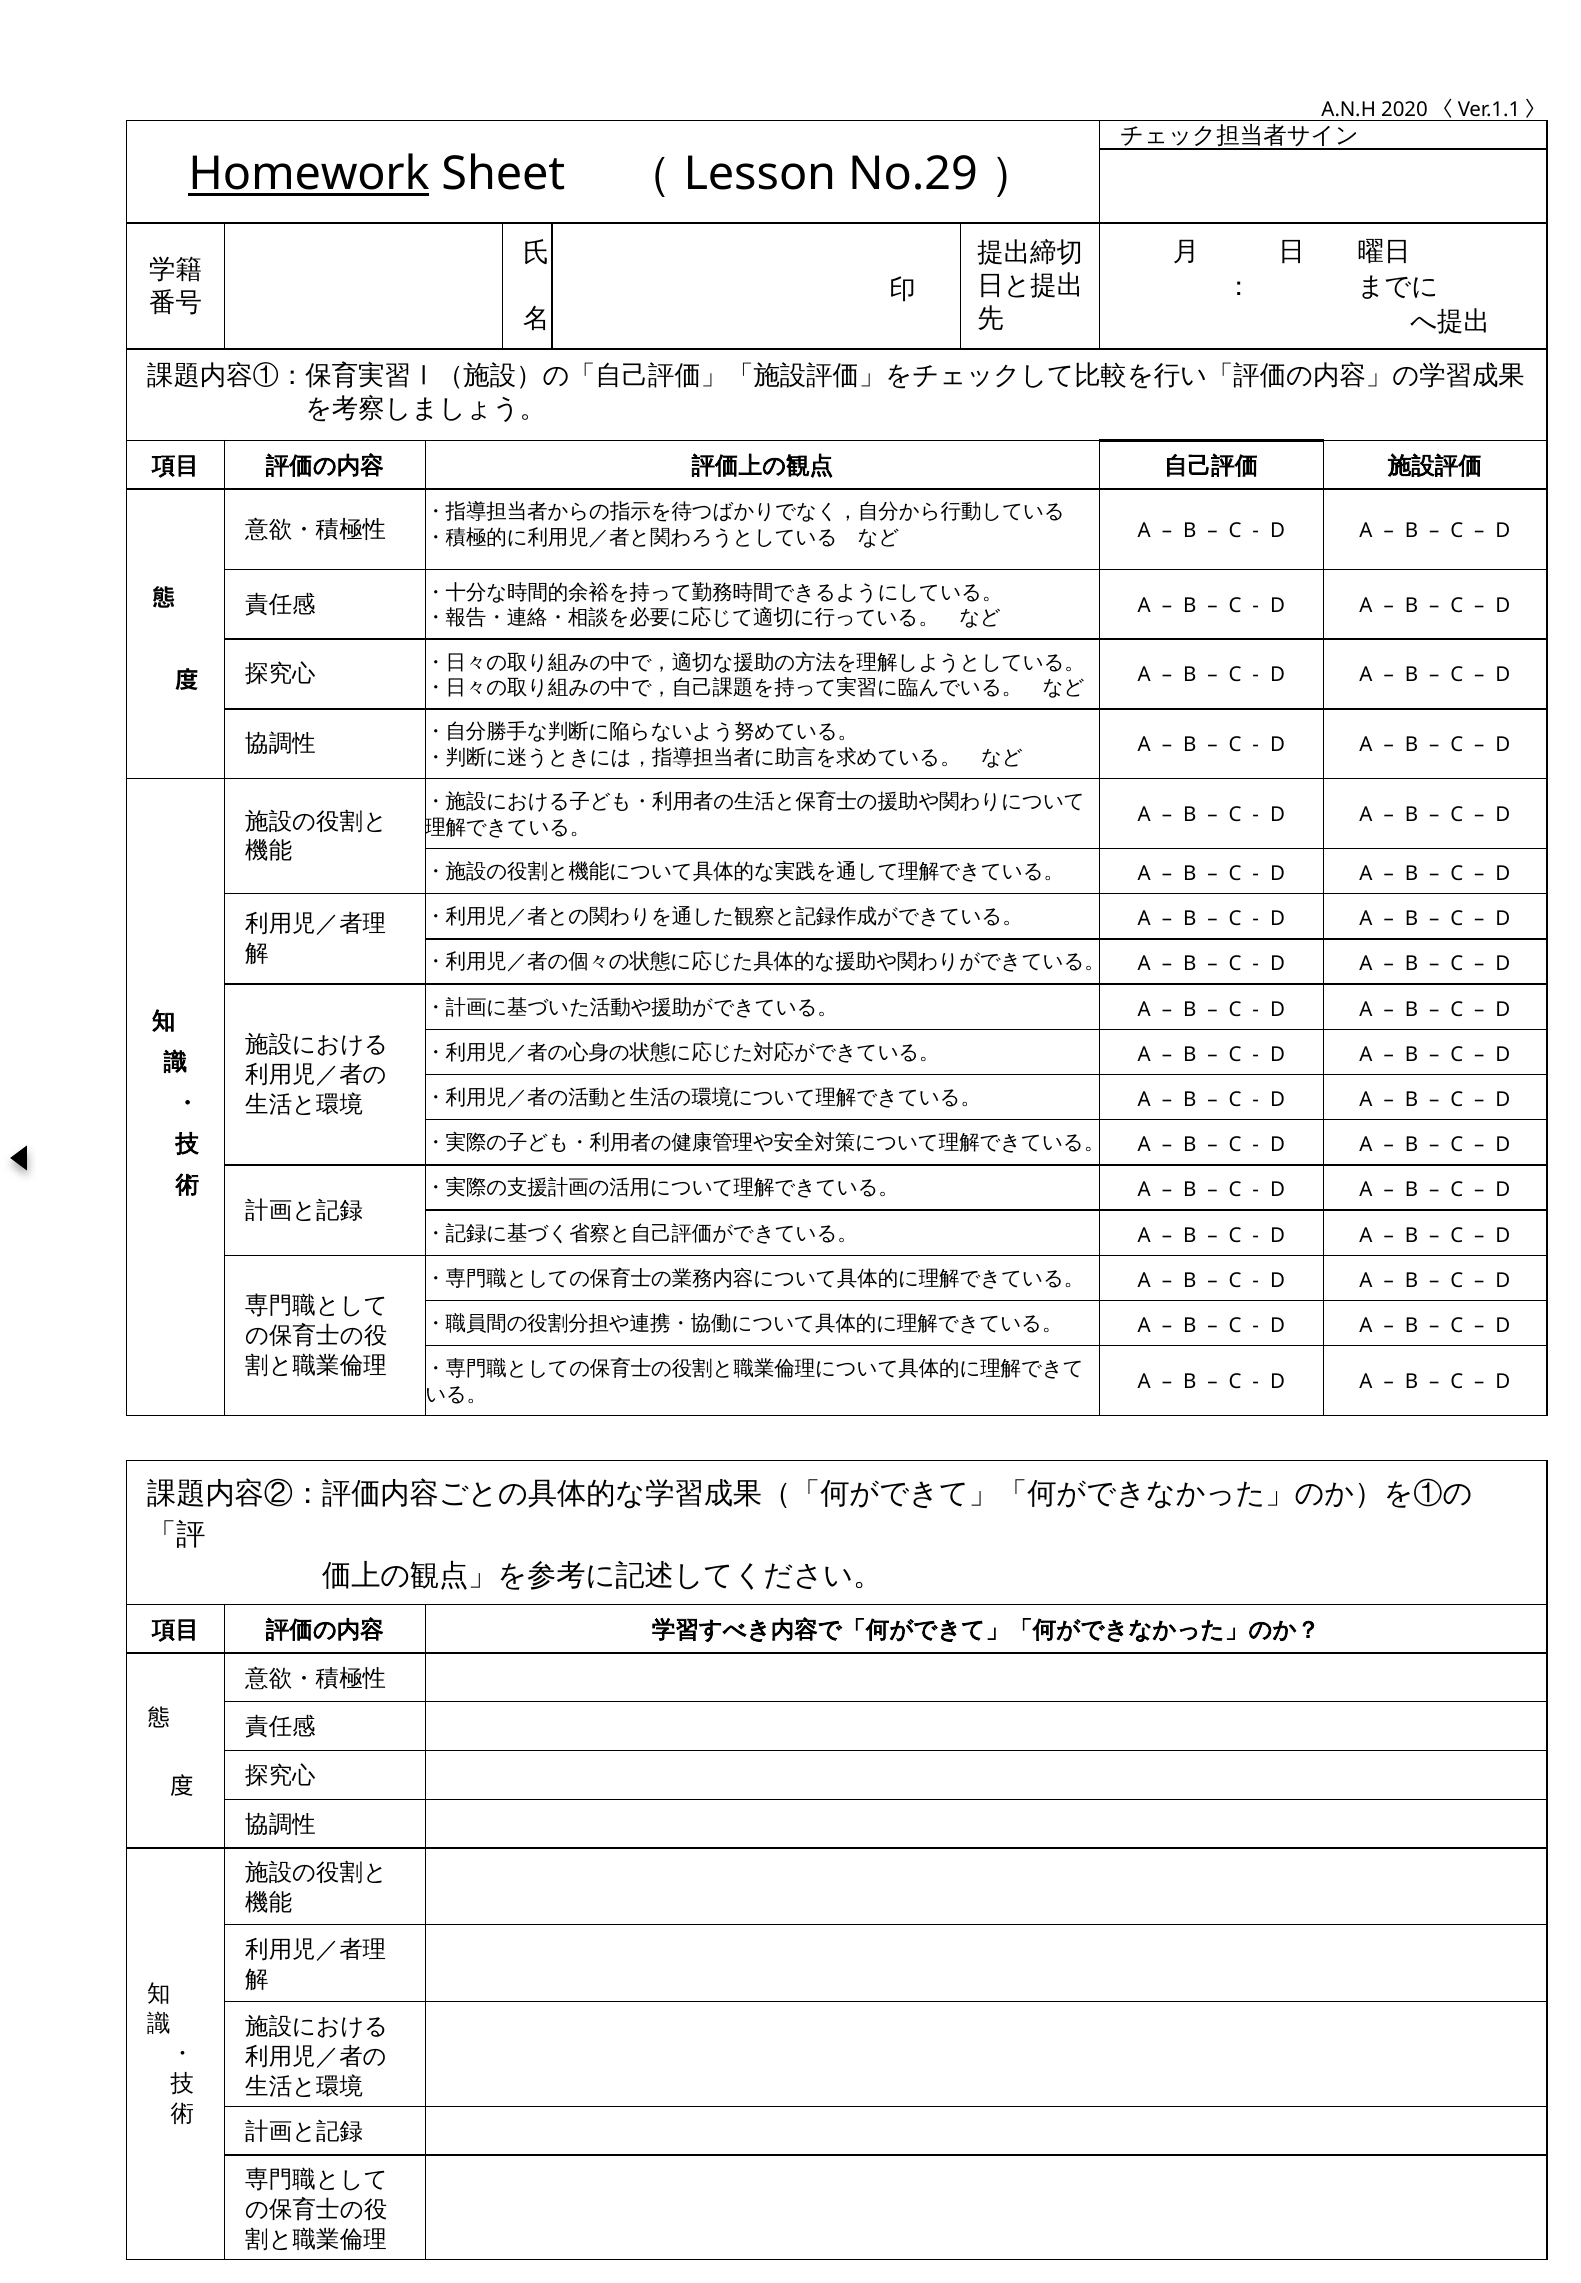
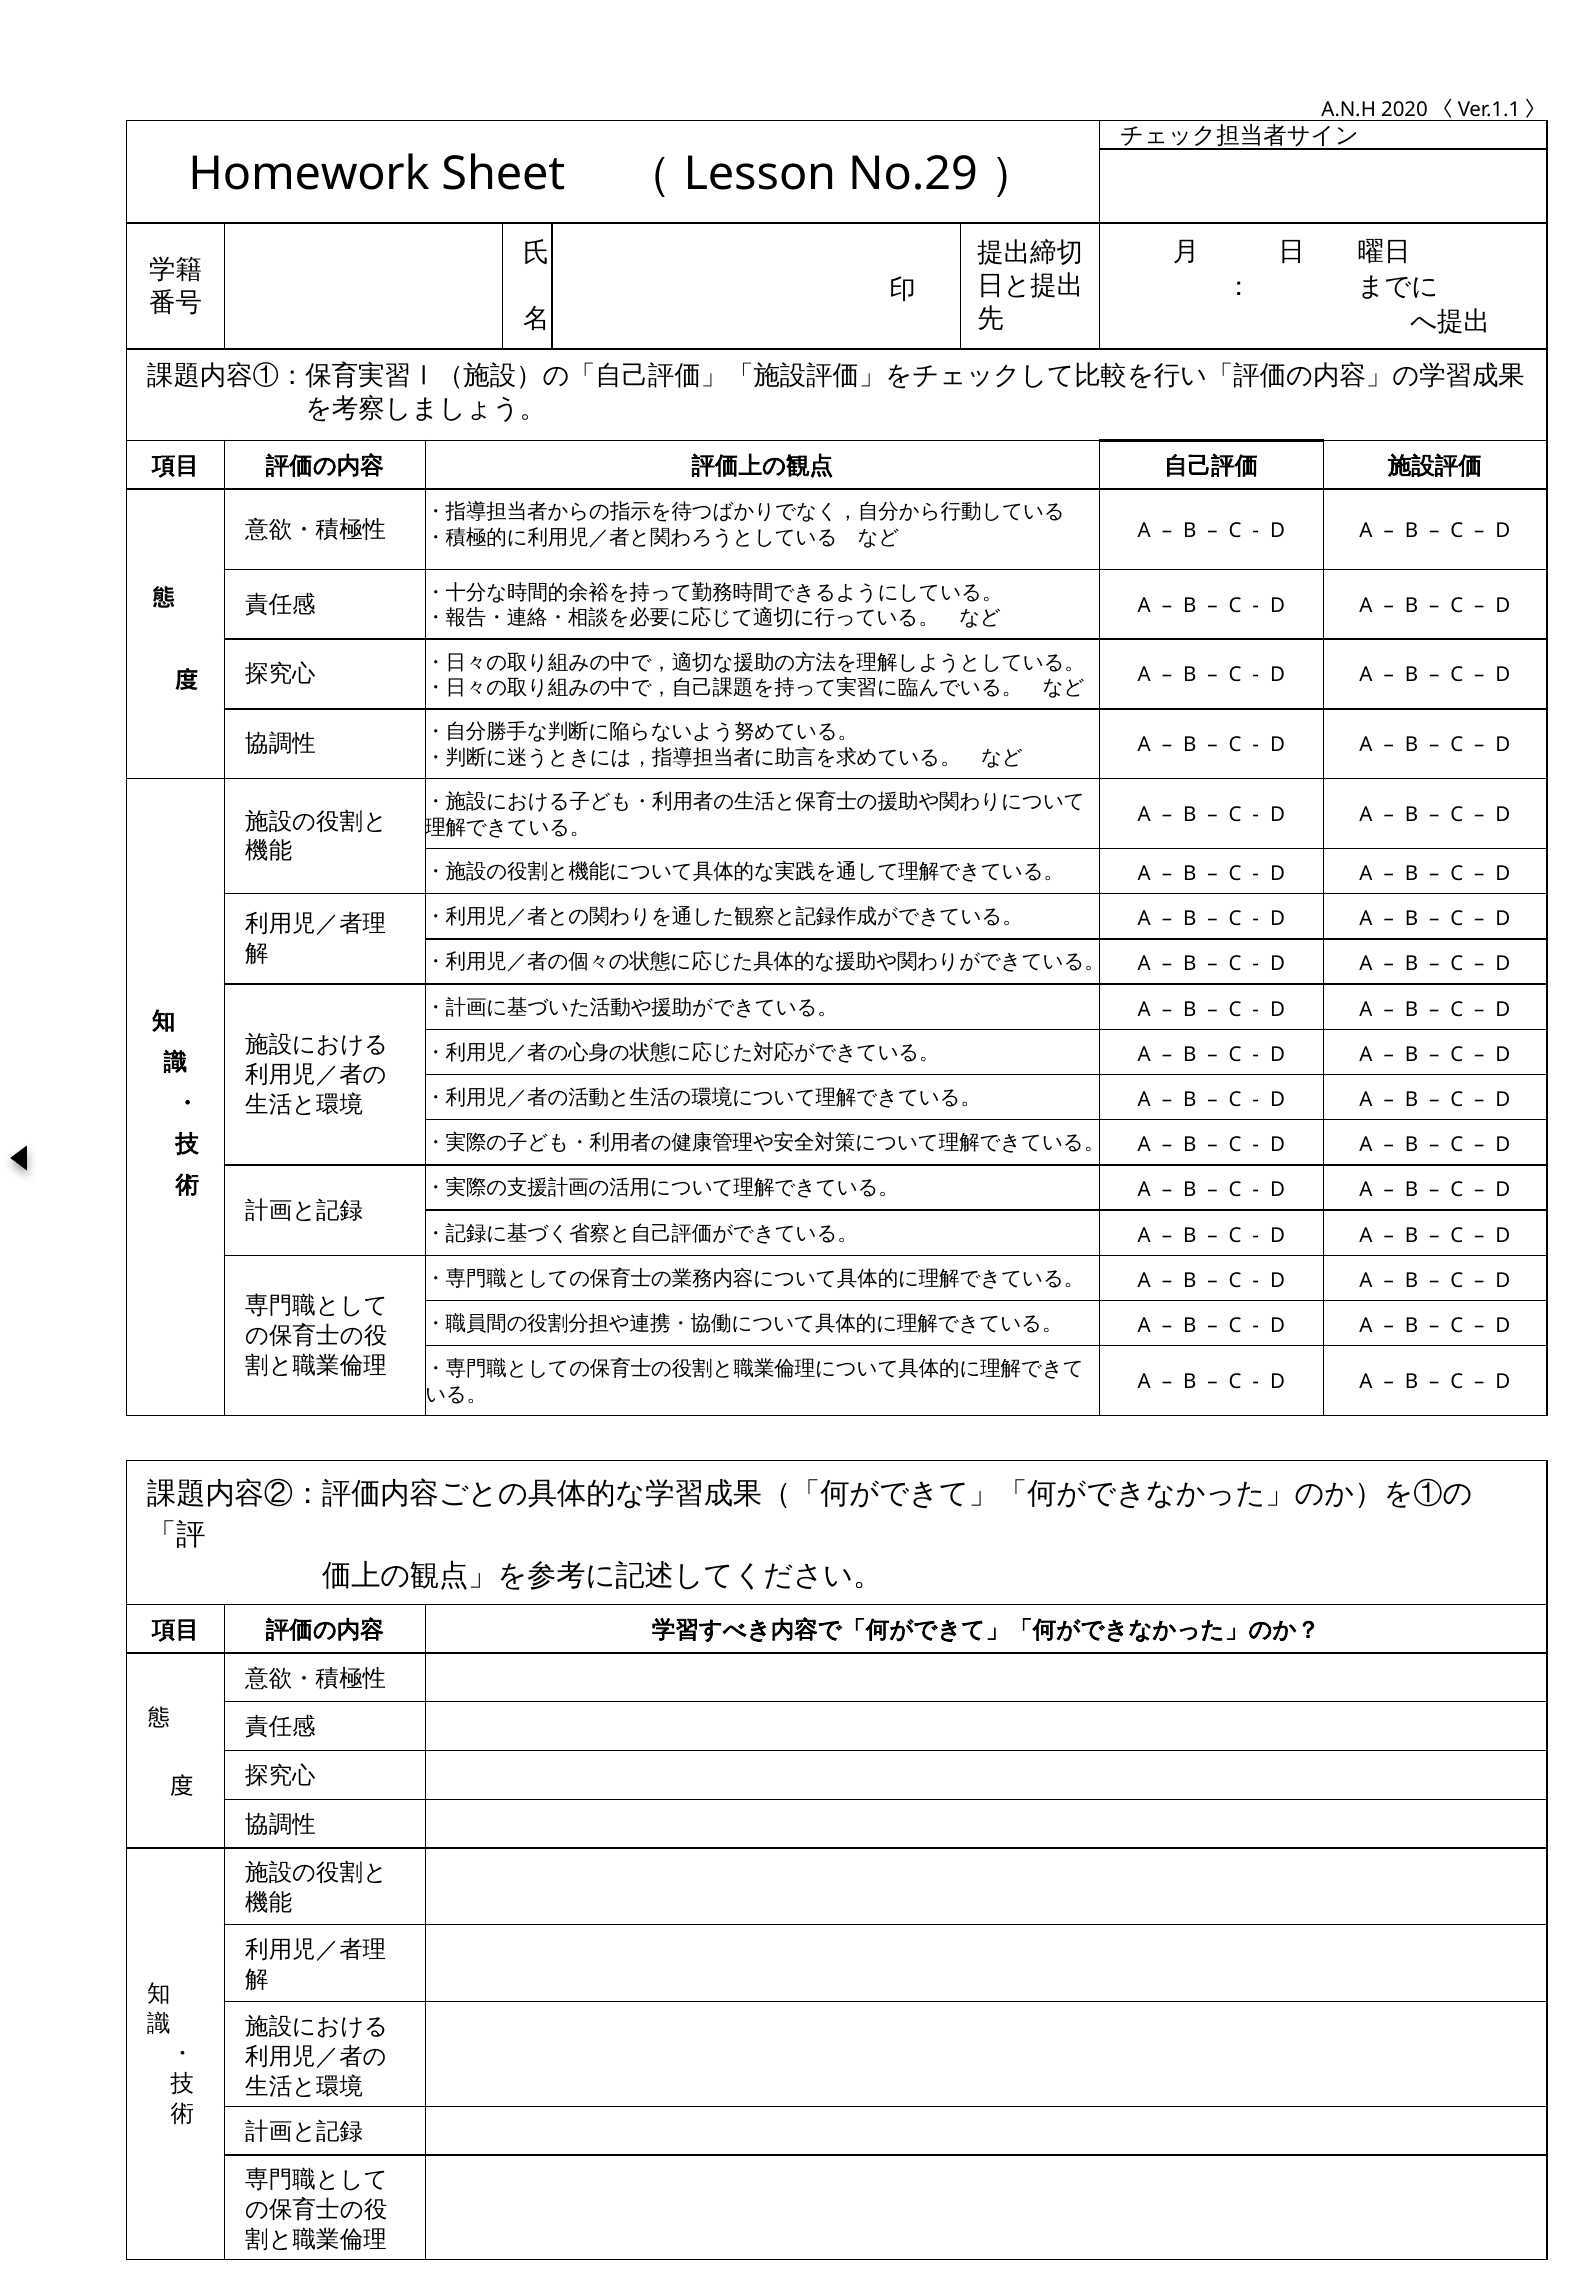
Homework underline: present -> none
